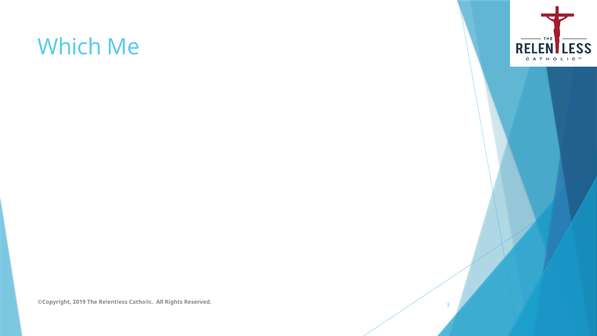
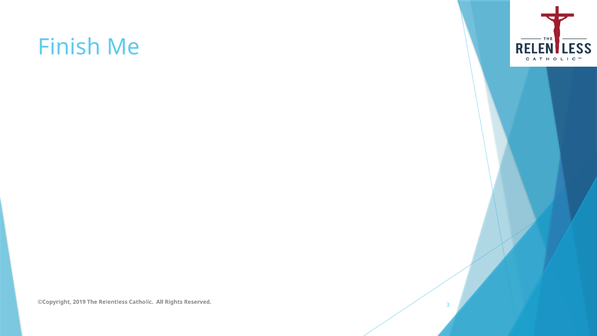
Which: Which -> Finish
